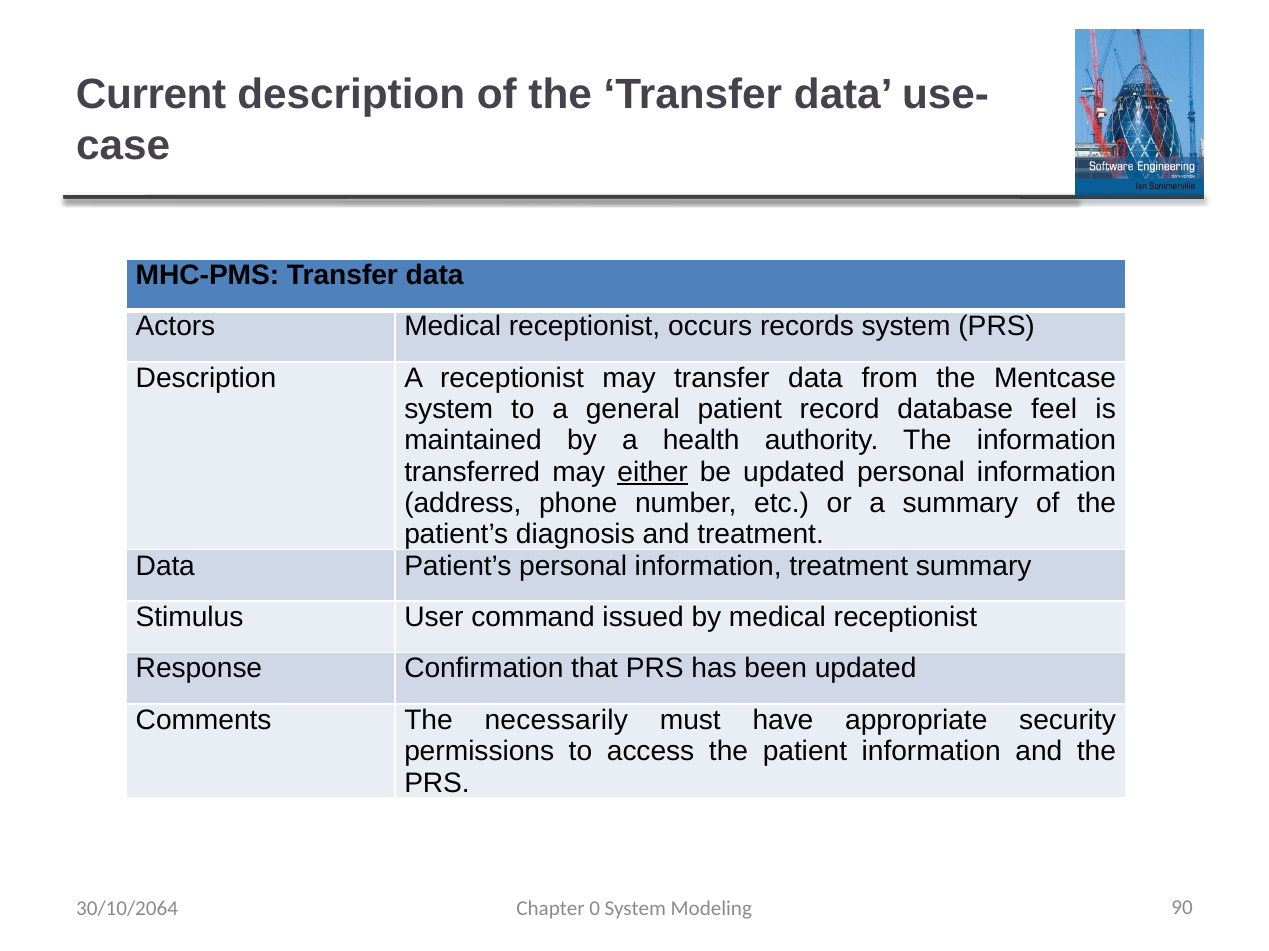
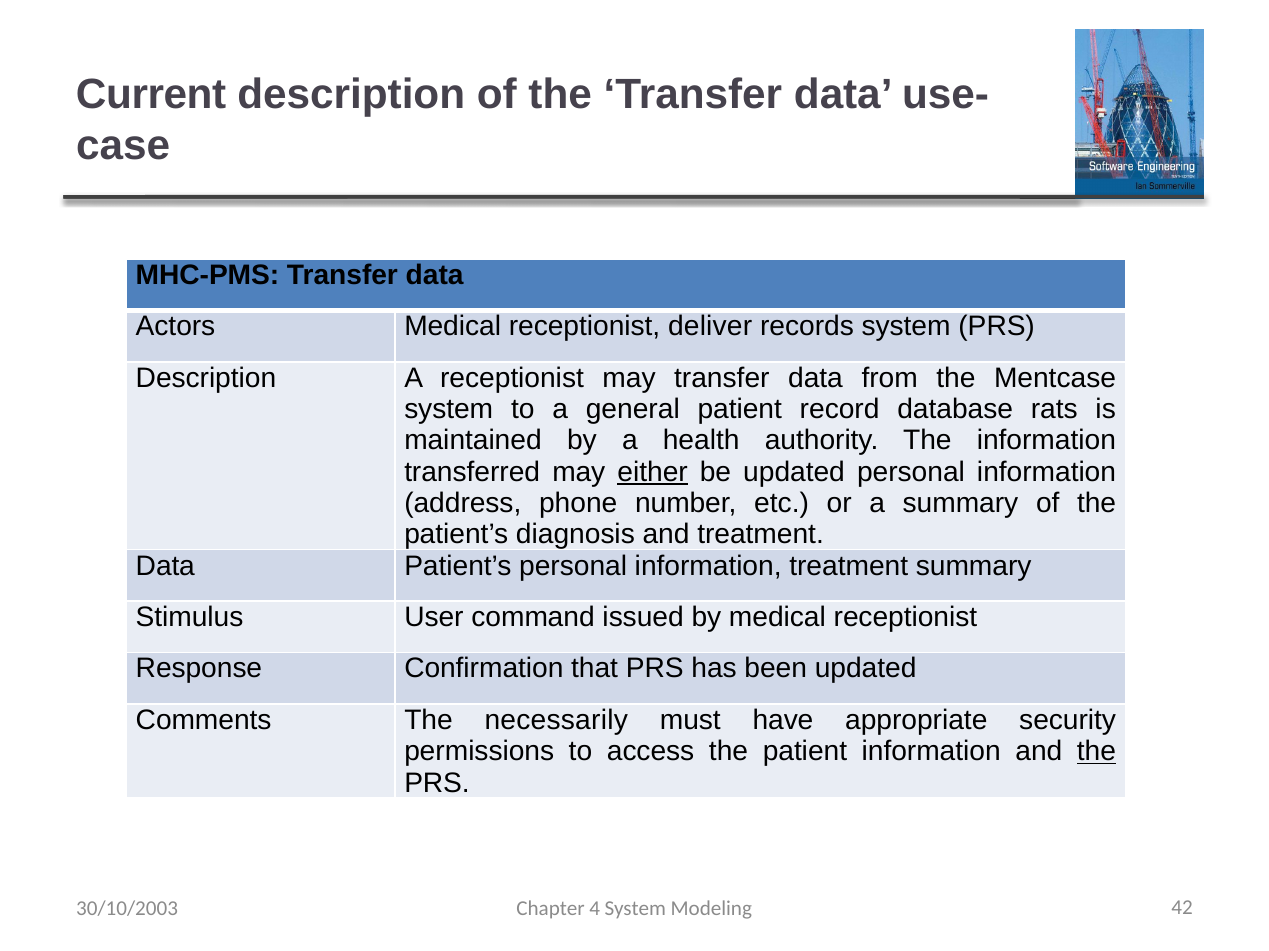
occurs: occurs -> deliver
feel: feel -> rats
the at (1097, 752) underline: none -> present
30/10/2064: 30/10/2064 -> 30/10/2003
0: 0 -> 4
90: 90 -> 42
